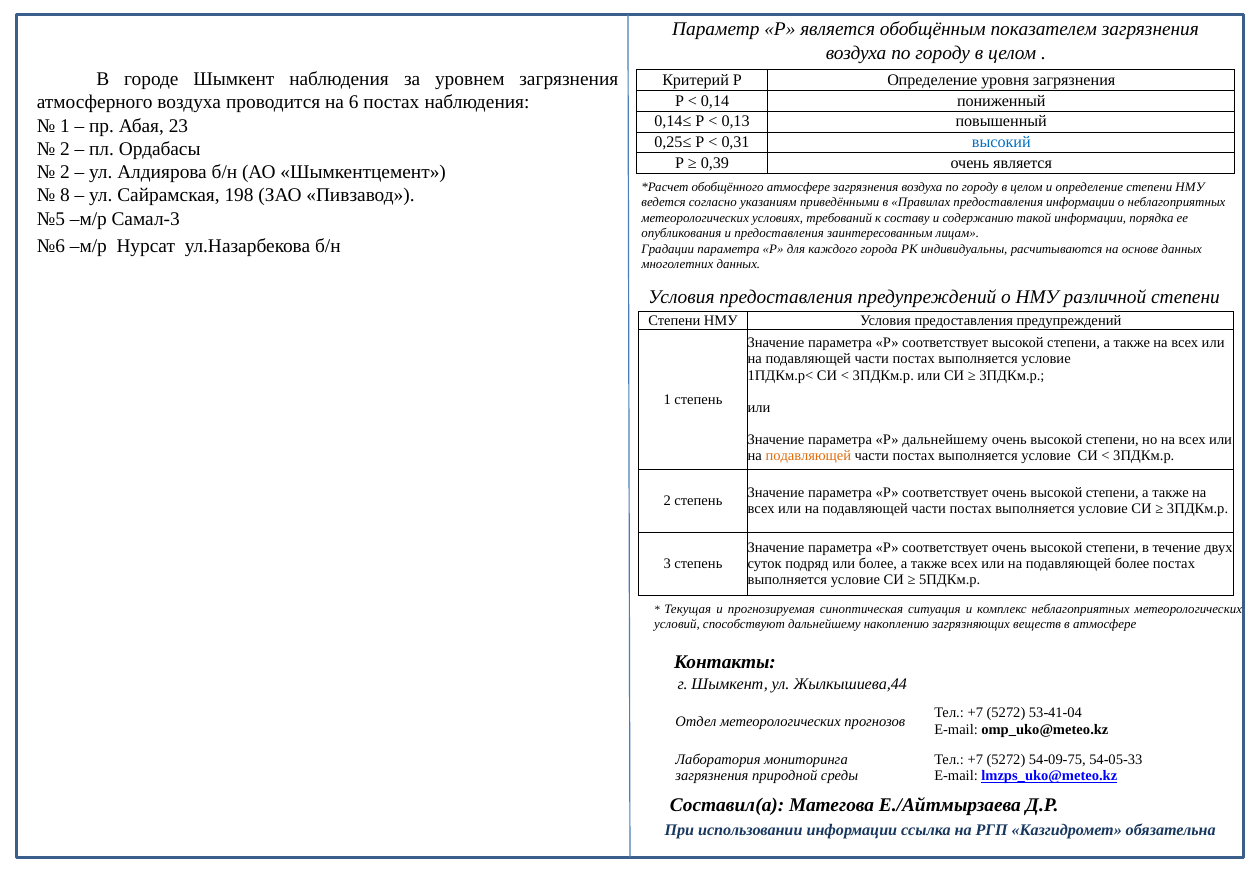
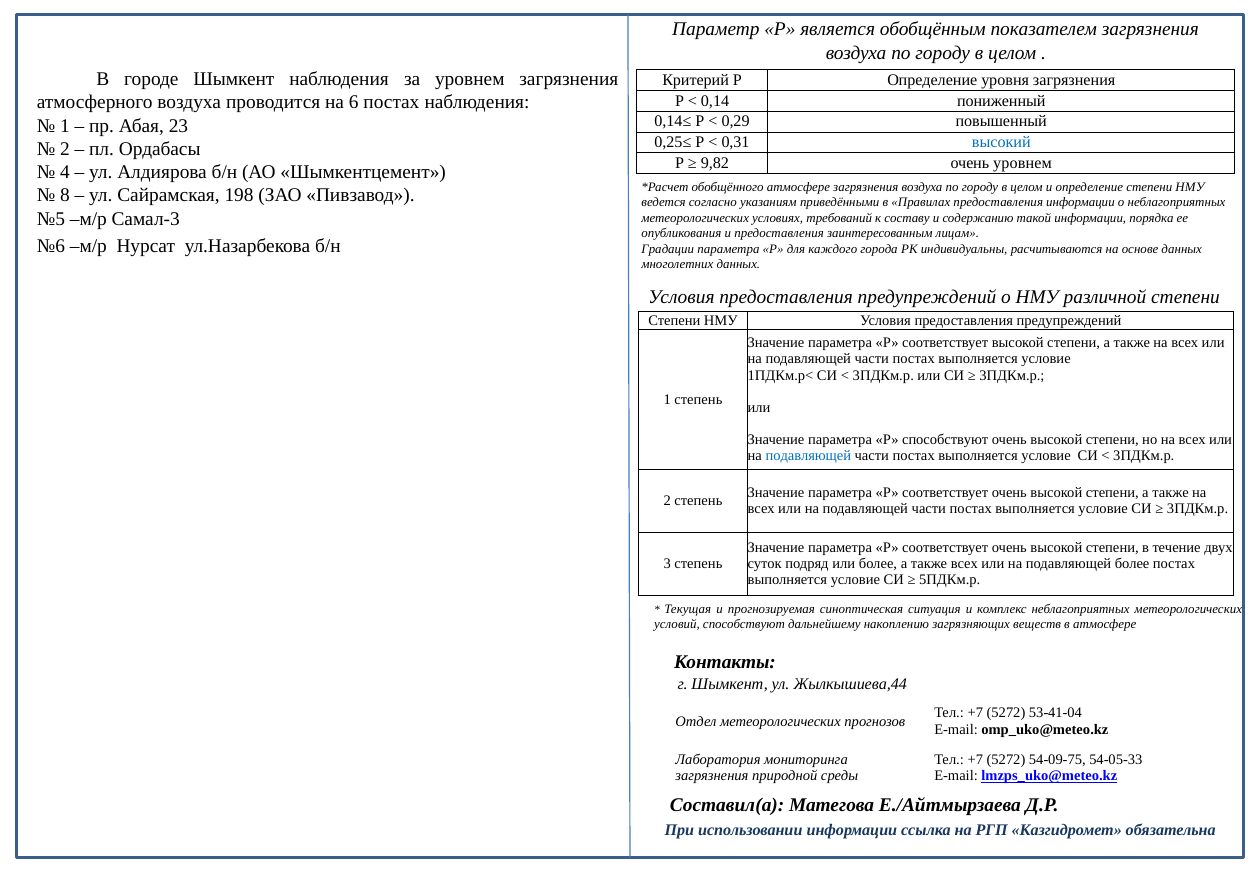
0,13: 0,13 -> 0,29
0,39: 0,39 -> 9,82
очень является: является -> уровнем
2 at (65, 172): 2 -> 4
Р дальнейшему: дальнейшему -> способствуют
подавляющей at (808, 456) colour: orange -> blue
